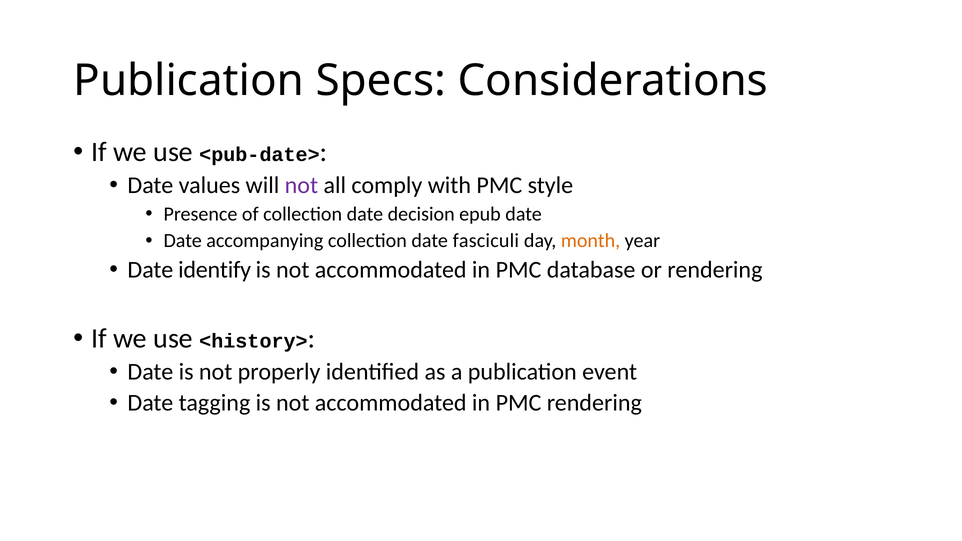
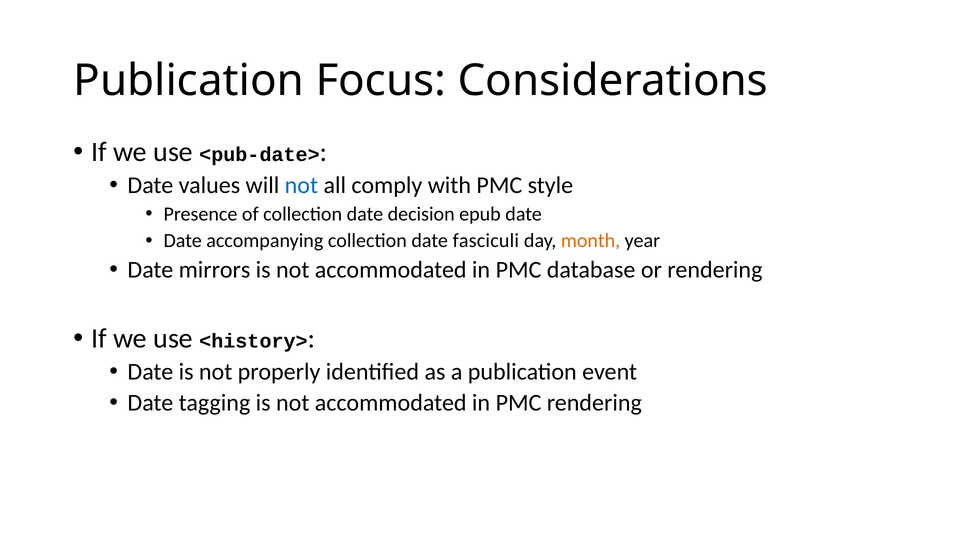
Specs: Specs -> Focus
not at (301, 185) colour: purple -> blue
identify: identify -> mirrors
